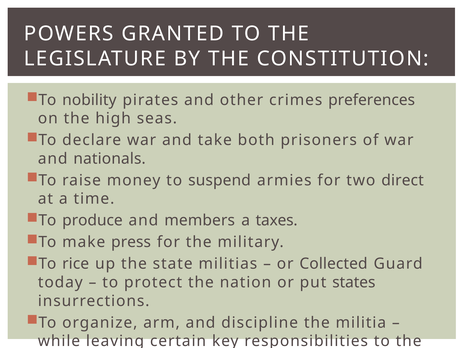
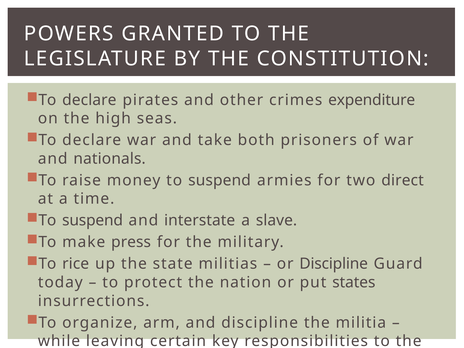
nobility at (89, 100): nobility -> declare
preferences: preferences -> expenditure
produce at (92, 221): produce -> suspend
members: members -> interstate
taxes: taxes -> slave
or Collected: Collected -> Discipline
